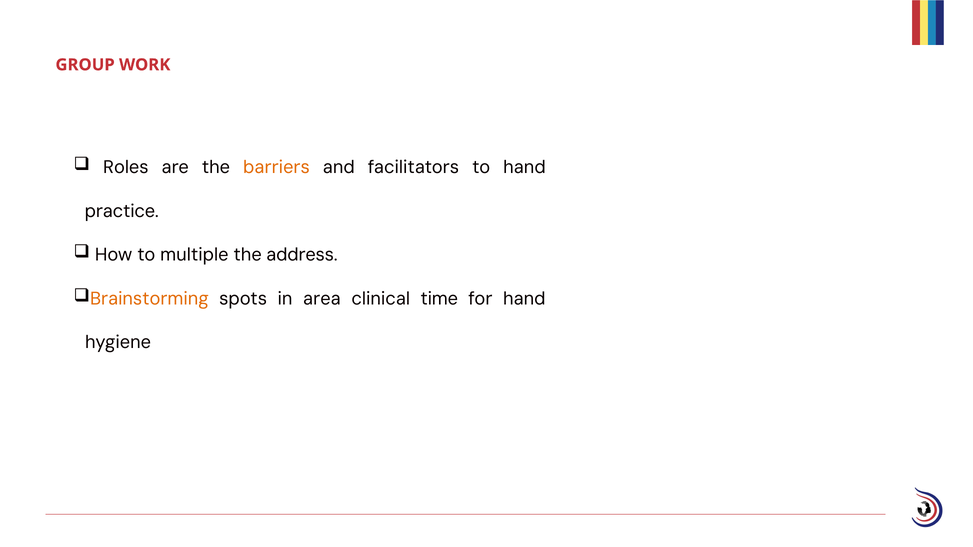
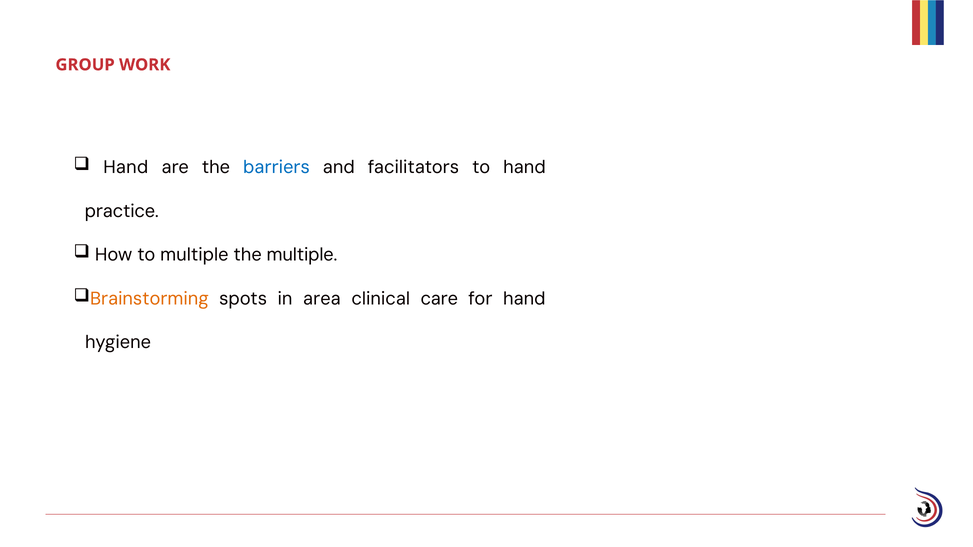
Roles at (126, 167): Roles -> Hand
barriers colour: orange -> blue
the address: address -> multiple
time: time -> care
